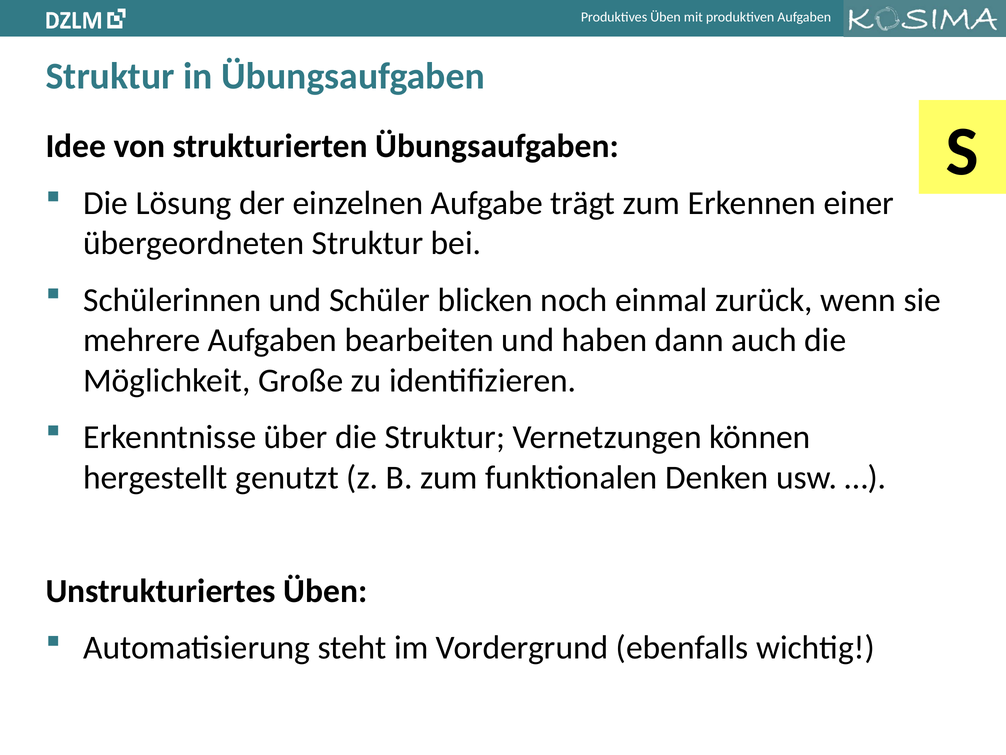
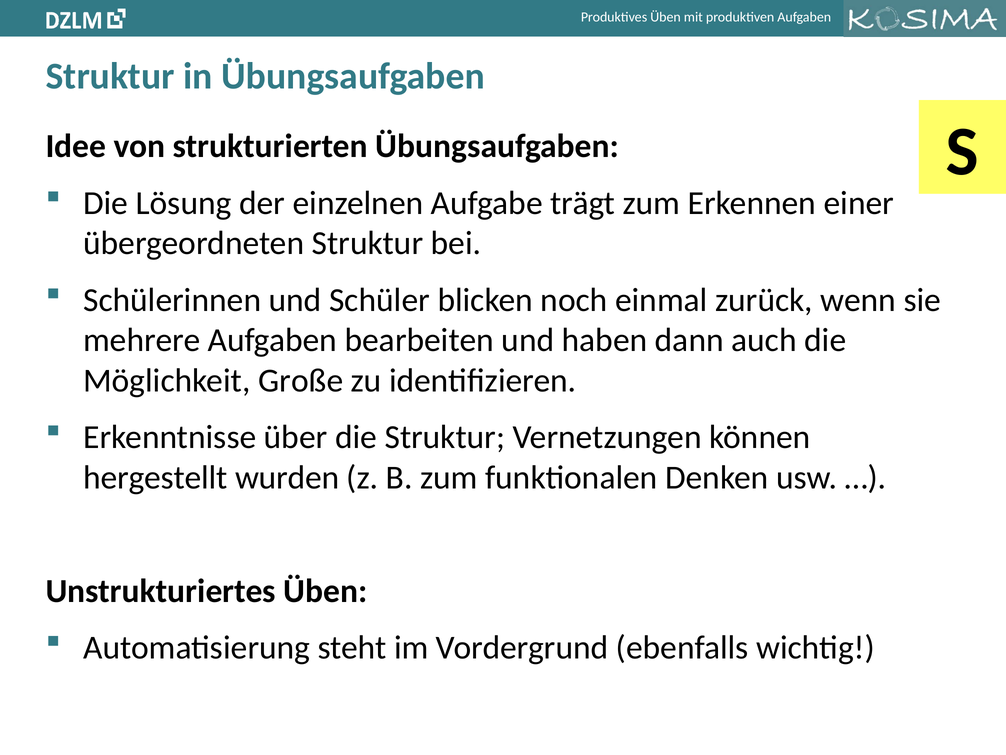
genutzt: genutzt -> wurden
